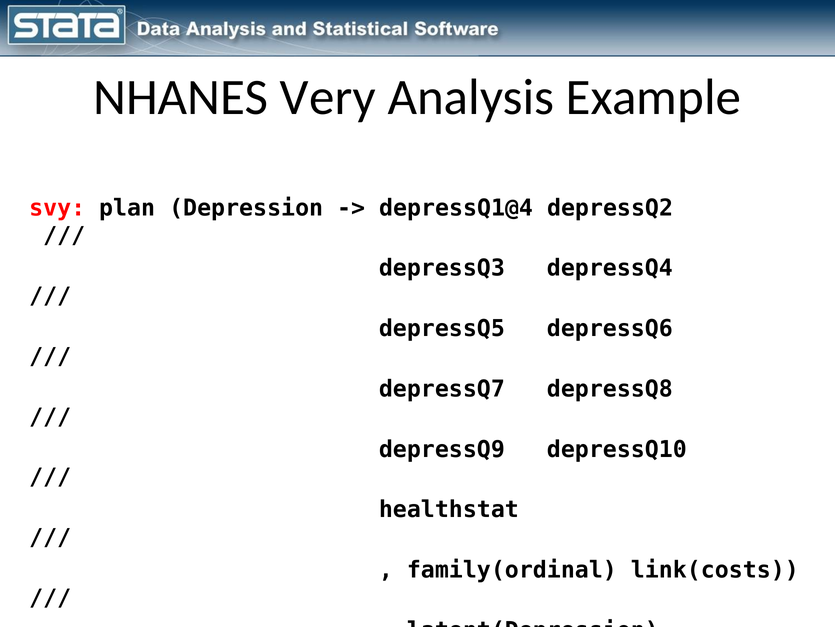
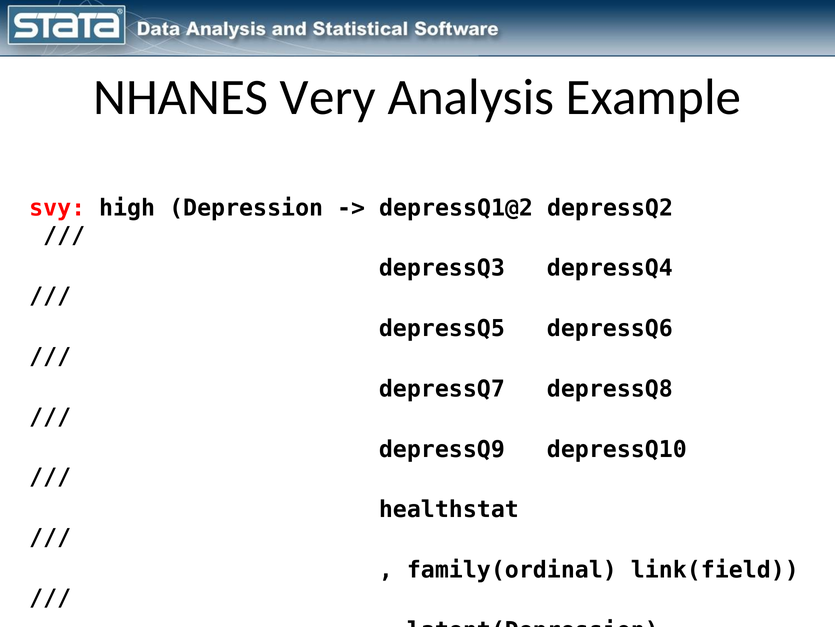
plan: plan -> high
depressQ1@4: depressQ1@4 -> depressQ1@2
link(costs: link(costs -> link(field
